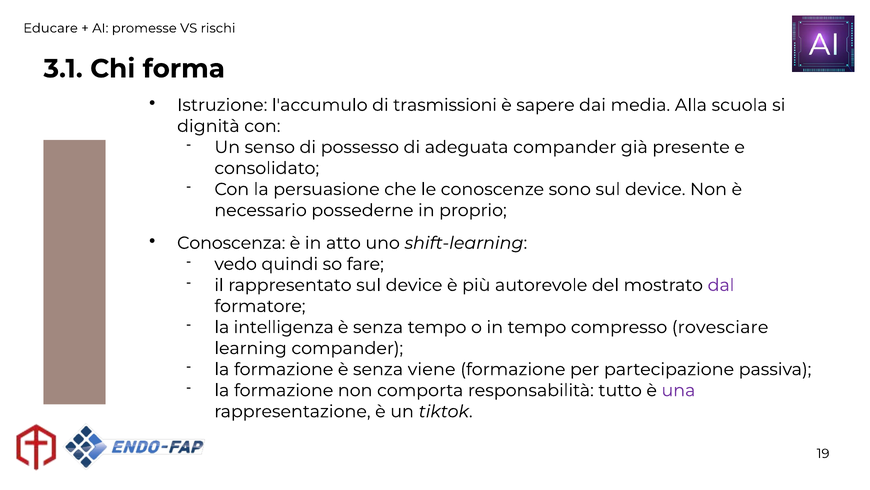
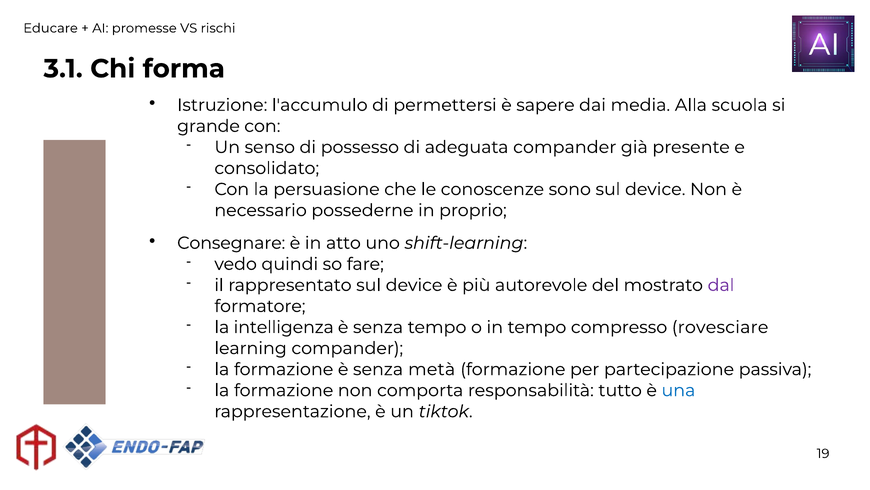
trasmissioni: trasmissioni -> permettersi
dignità: dignità -> grande
Conoscenza: Conoscenza -> Consegnare
viene: viene -> metà
una colour: purple -> blue
